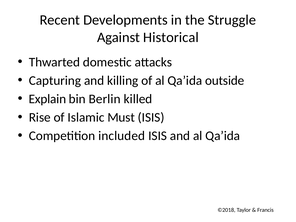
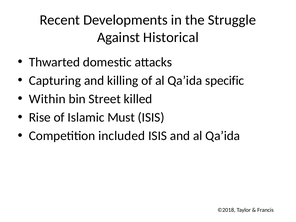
outside: outside -> specific
Explain: Explain -> Within
Berlin: Berlin -> Street
